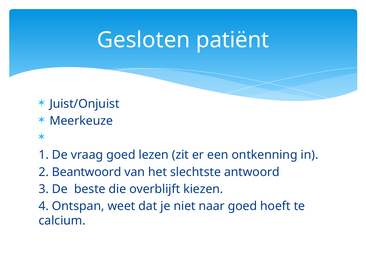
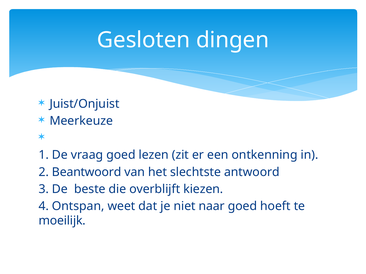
patiënt: patiënt -> dingen
calcium: calcium -> moeilijk
